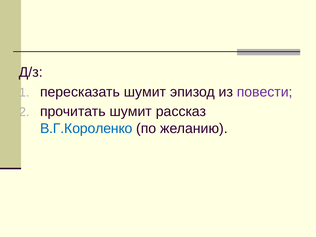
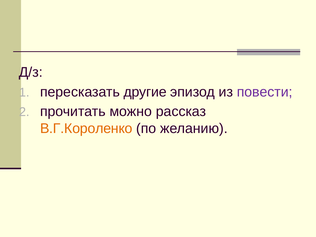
пересказать шумит: шумит -> другие
прочитать шумит: шумит -> можно
В.Г.Короленко colour: blue -> orange
